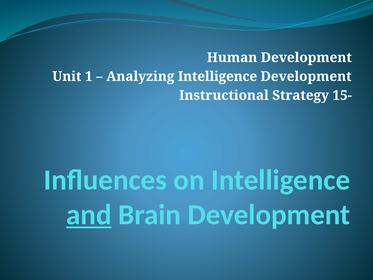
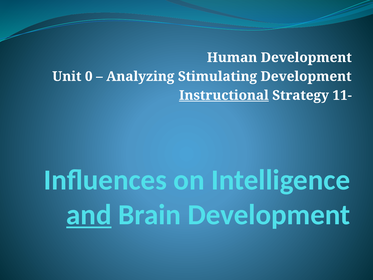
1: 1 -> 0
Analyzing Intelligence: Intelligence -> Stimulating
Instructional underline: none -> present
15-: 15- -> 11-
